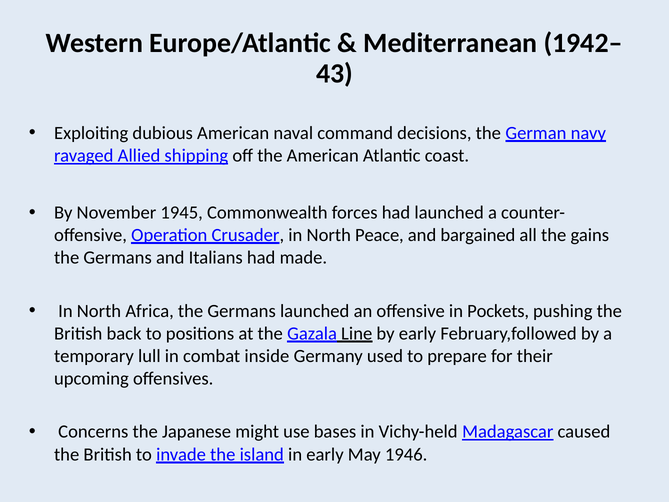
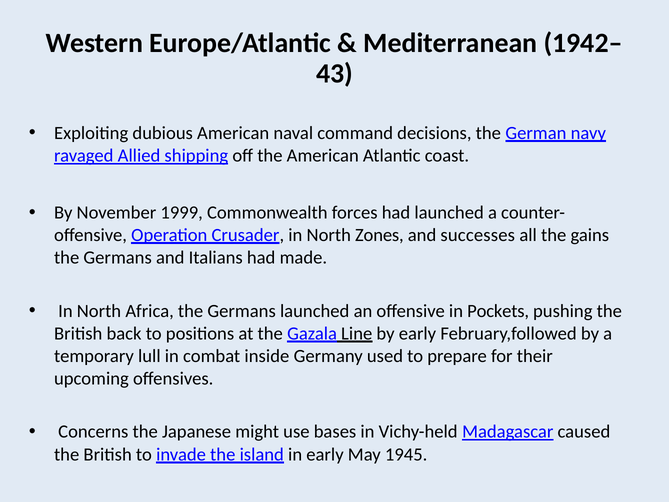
1945: 1945 -> 1999
Peace: Peace -> Zones
bargained: bargained -> successes
1946: 1946 -> 1945
